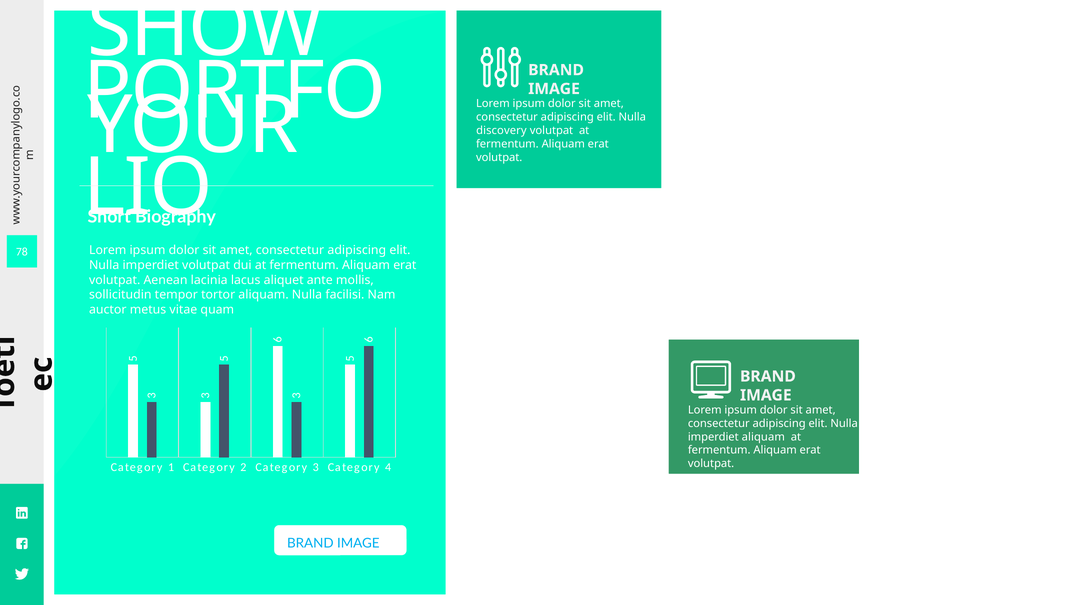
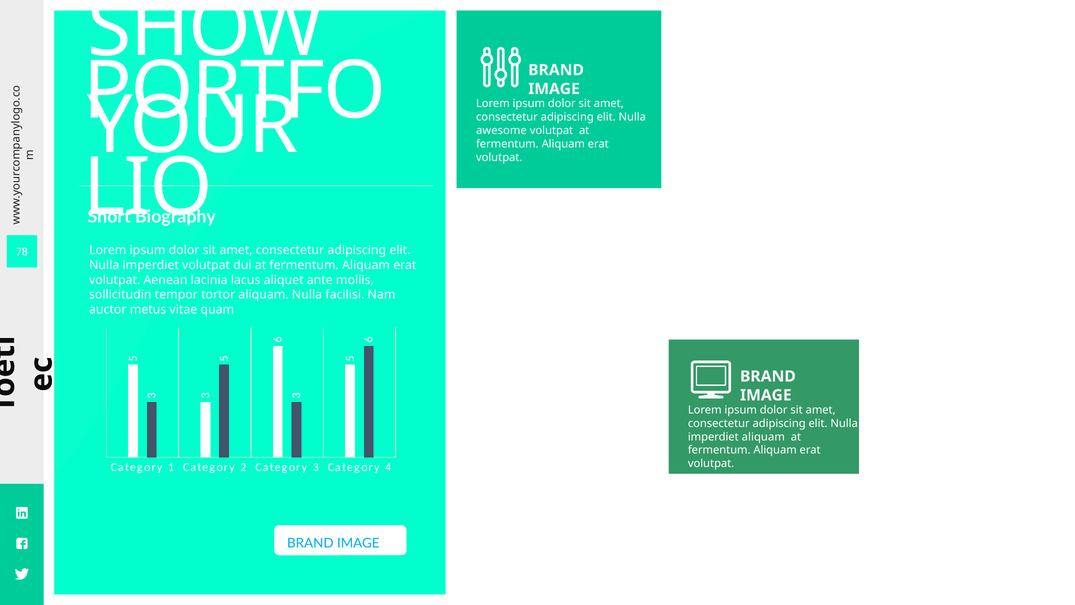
discovery: discovery -> awesome
